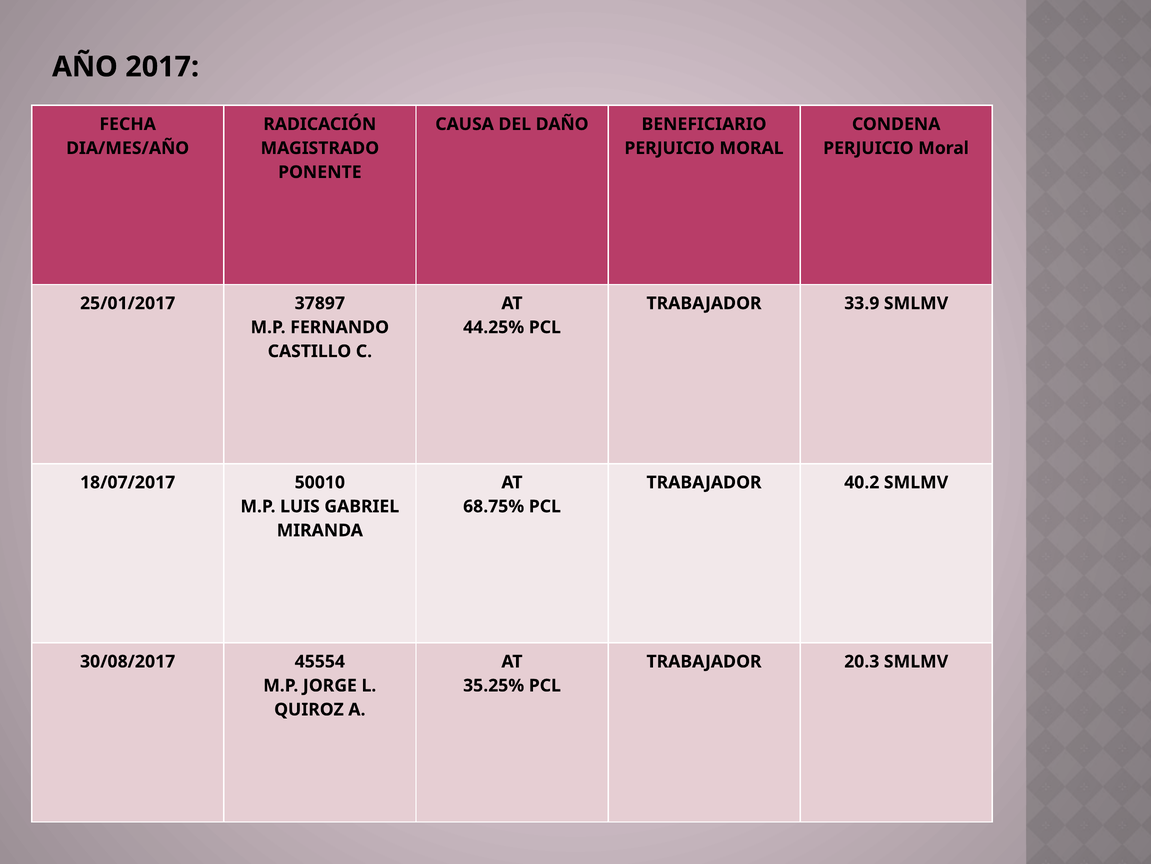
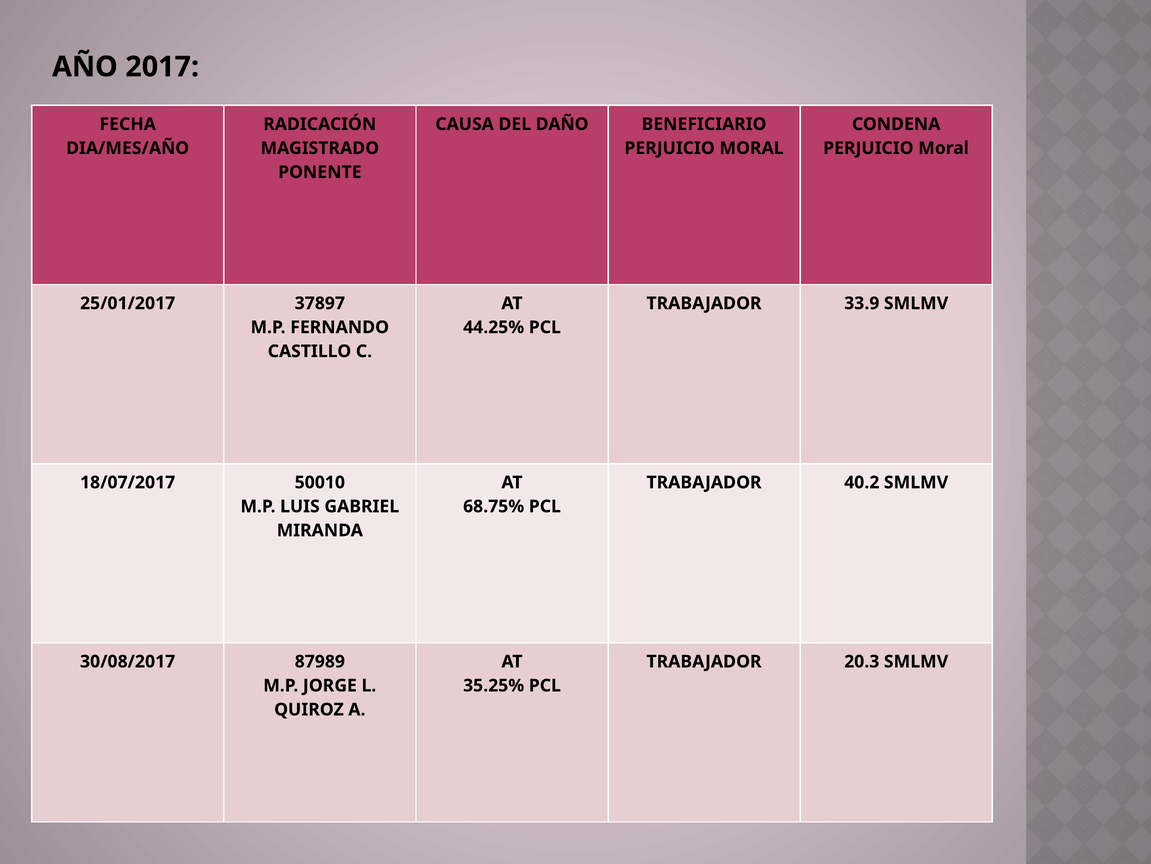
45554: 45554 -> 87989
